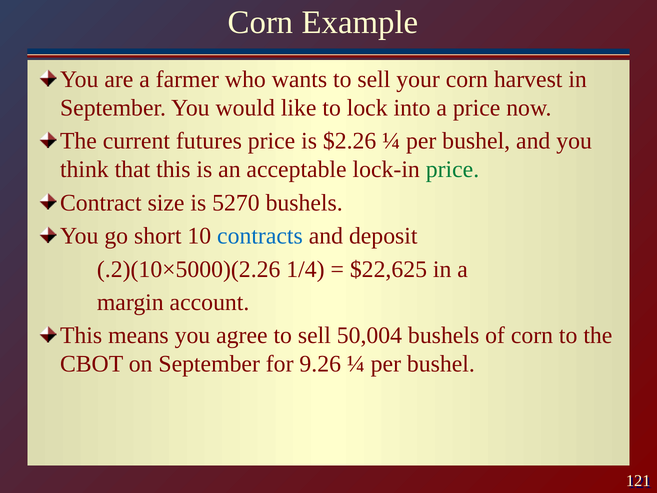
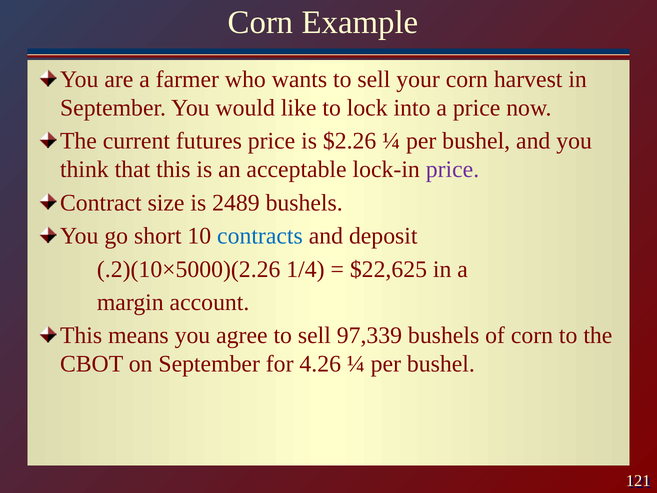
price at (452, 170) colour: green -> purple
5270: 5270 -> 2489
50,004: 50,004 -> 97,339
9.26: 9.26 -> 4.26
